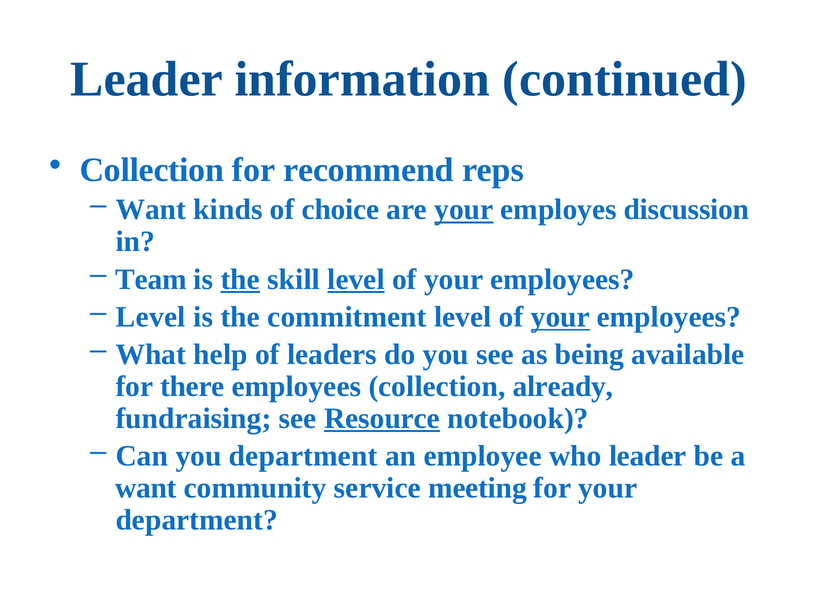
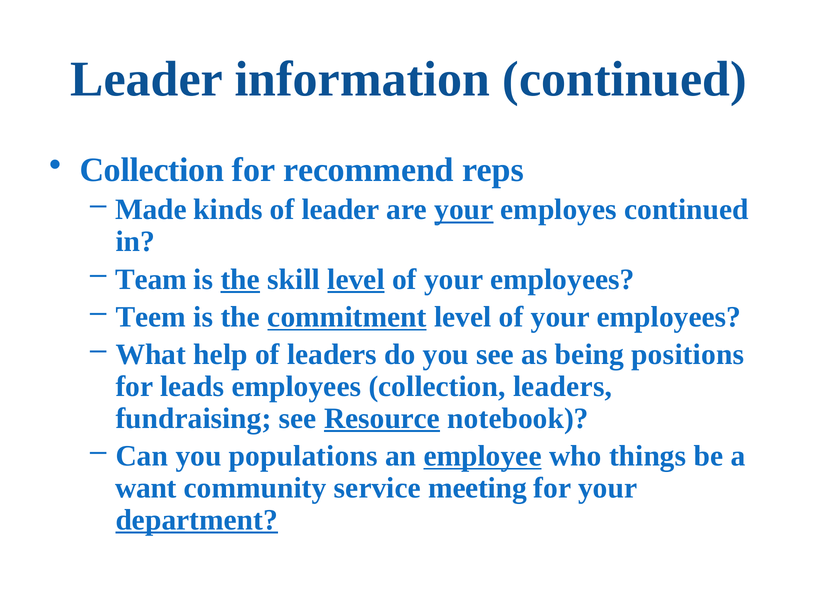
Want at (151, 210): Want -> Made
of choice: choice -> leader
employes discussion: discussion -> continued
Level at (151, 317): Level -> Teem
commitment underline: none -> present
your at (560, 317) underline: present -> none
available: available -> positions
there: there -> leads
collection already: already -> leaders
you department: department -> populations
employee underline: none -> present
who leader: leader -> things
department at (197, 519) underline: none -> present
